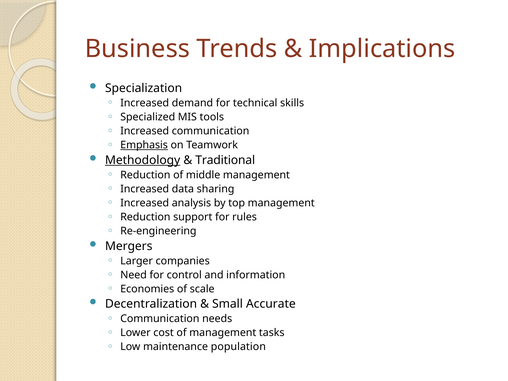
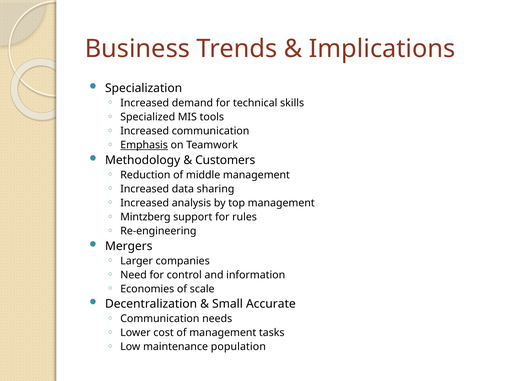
Methodology underline: present -> none
Traditional: Traditional -> Customers
Reduction at (145, 217): Reduction -> Mintzberg
